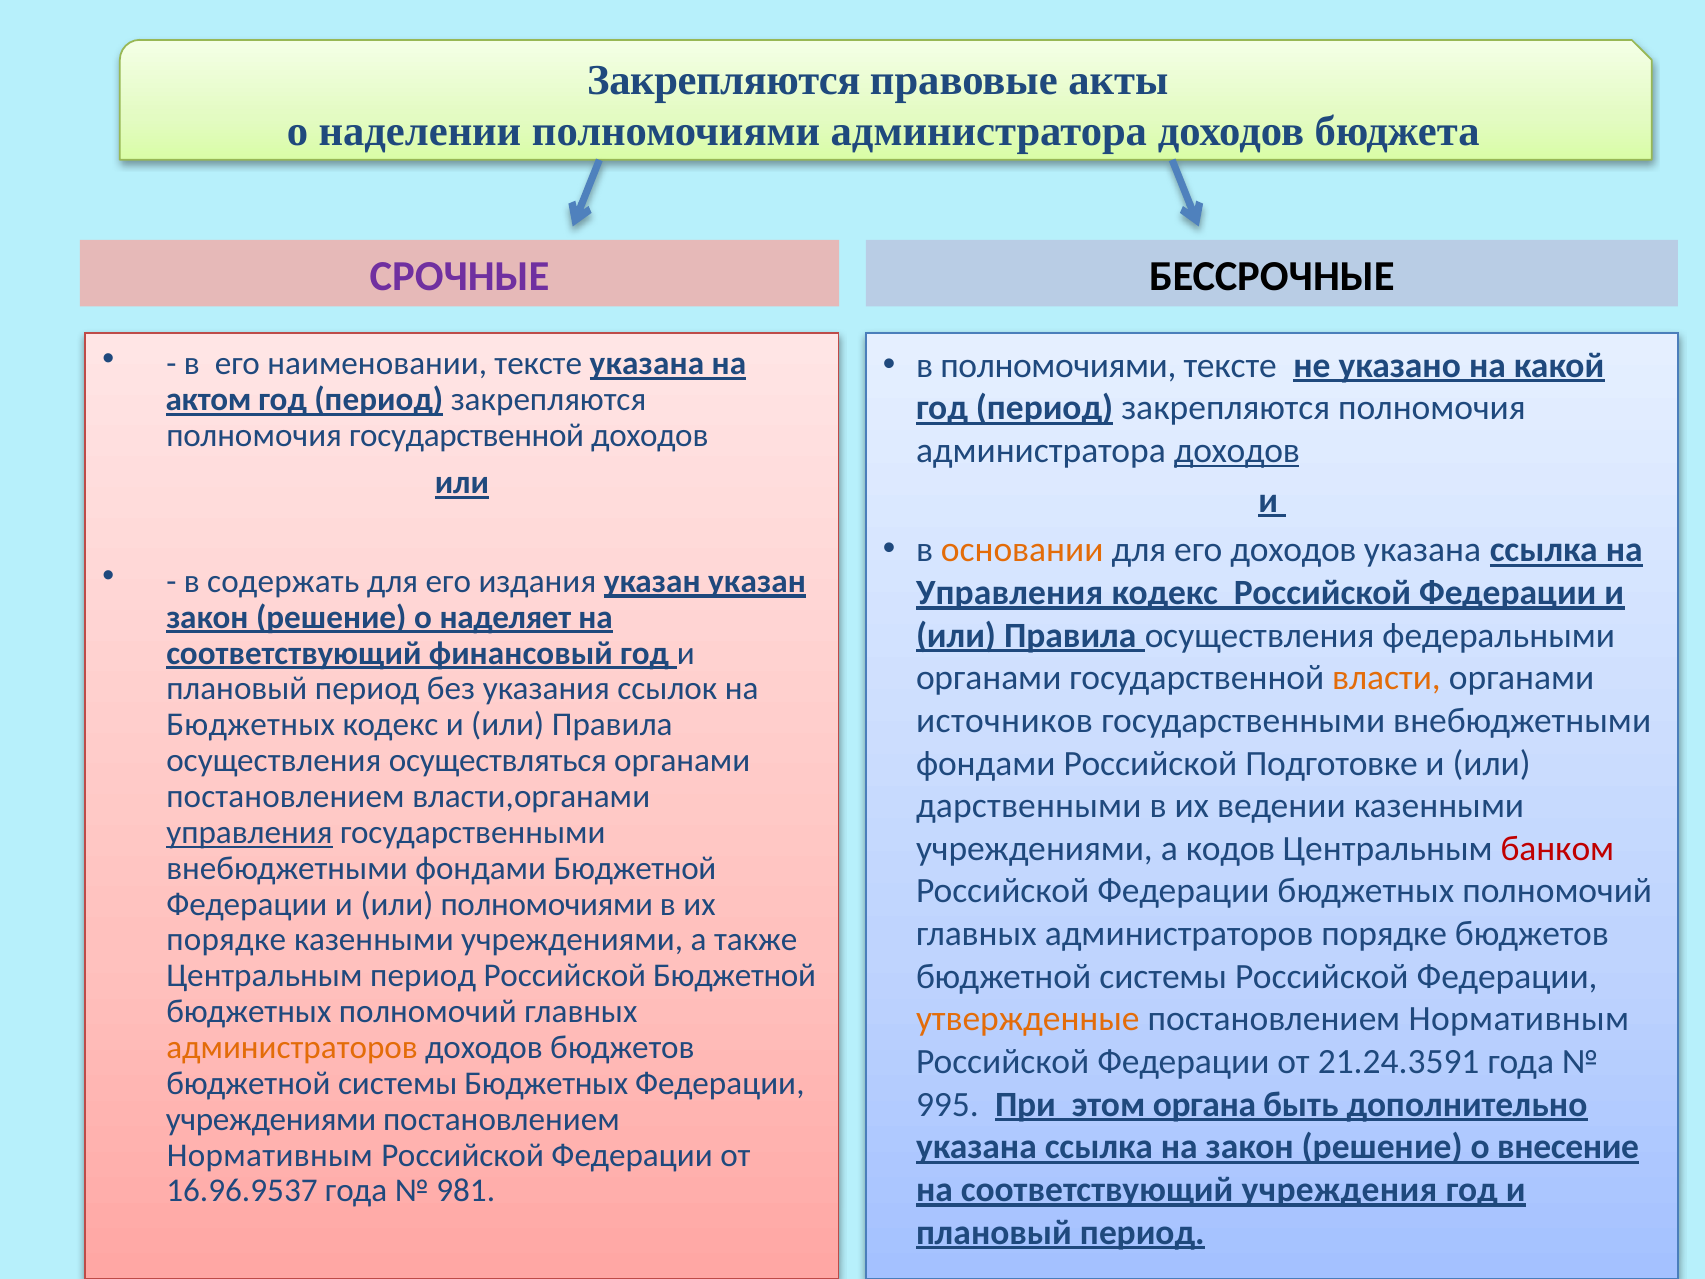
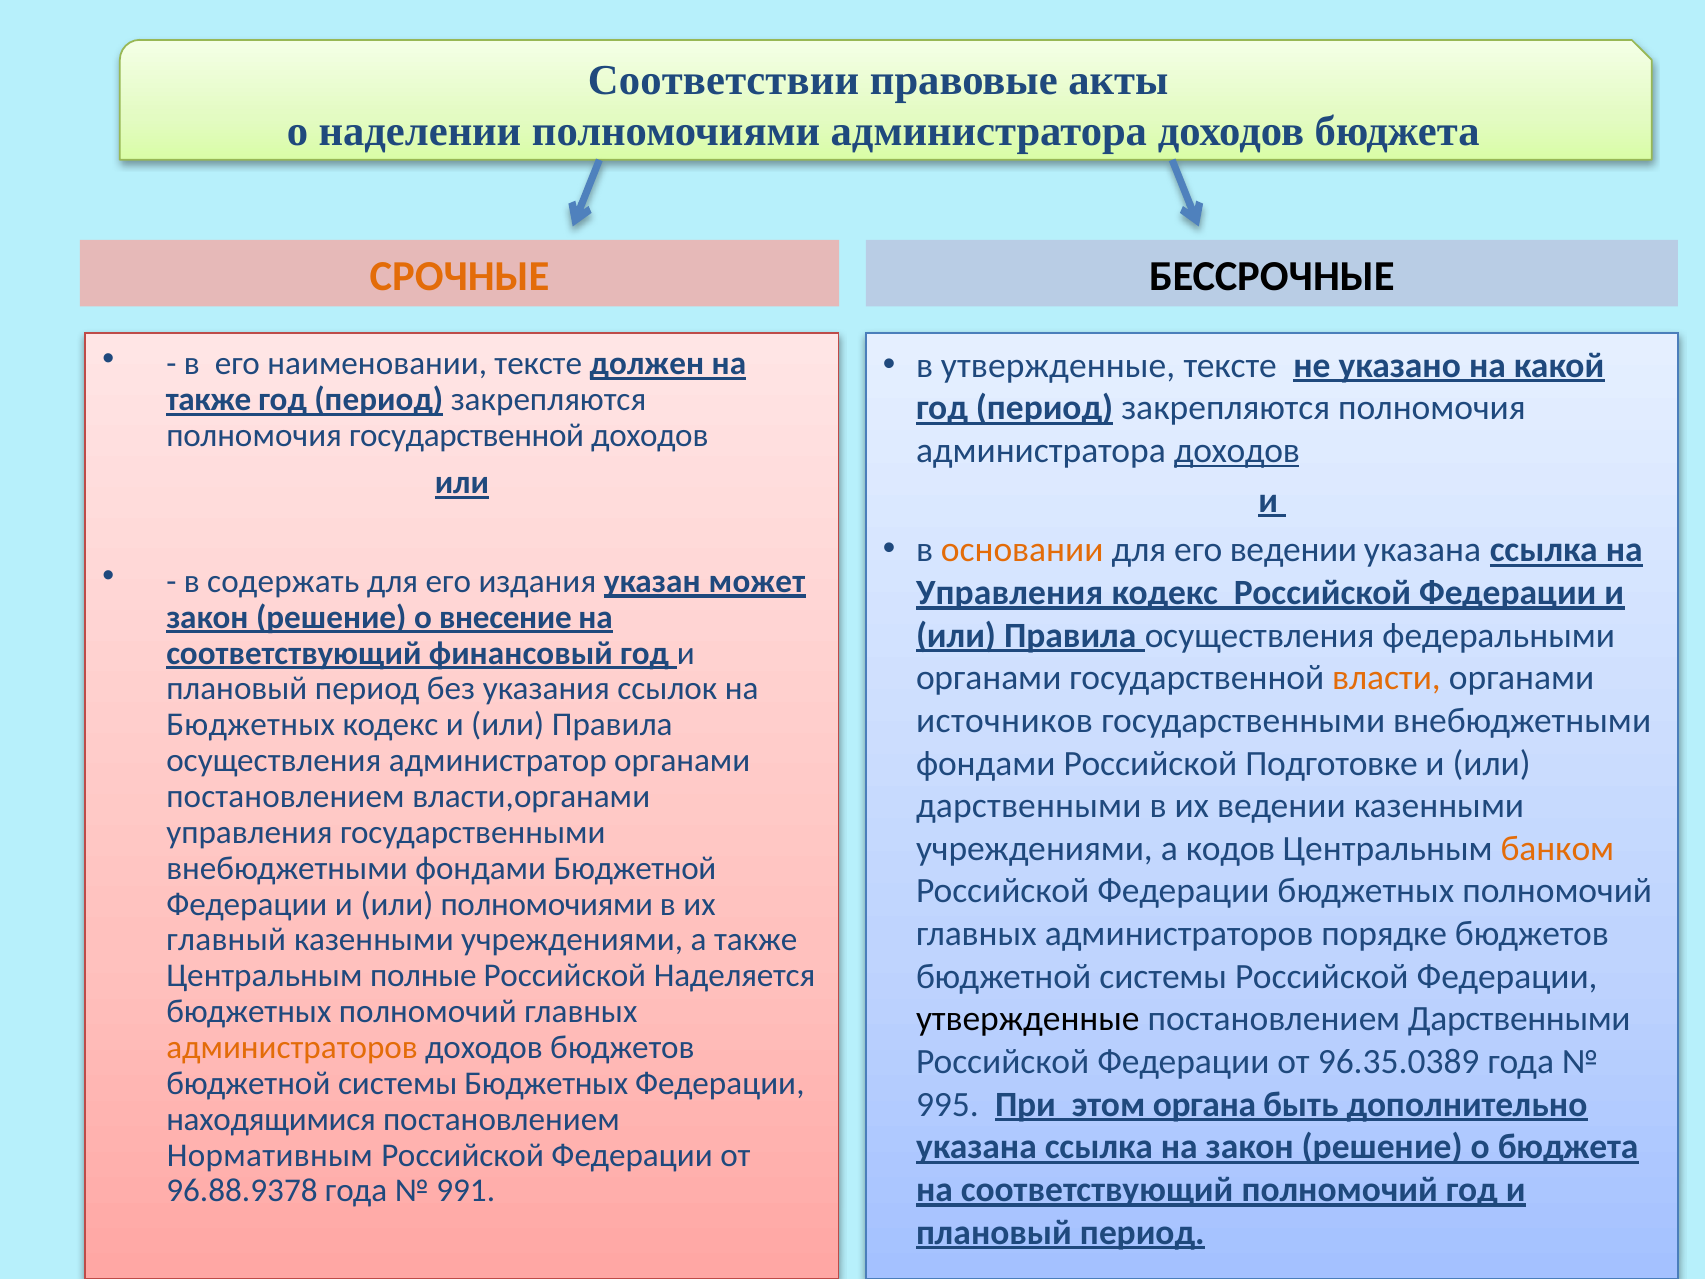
Закрепляются at (724, 80): Закрепляются -> Соответствии
СРОЧНЫЕ colour: purple -> orange
тексте указана: указана -> должен
в полномочиями: полномочиями -> утвержденные
актом at (209, 400): актом -> также
его доходов: доходов -> ведении
указан указан: указан -> может
наделяет: наделяет -> внесение
осуществляться: осуществляться -> администратор
управления at (249, 832) underline: present -> none
банком colour: red -> orange
порядке at (226, 940): порядке -> главный
Центральным период: период -> полные
Российской Бюджетной: Бюджетной -> Наделяется
утвержденные at (1028, 1019) colour: orange -> black
Нормативным at (1519, 1019): Нормативным -> Дарственными
21.24.3591: 21.24.3591 -> 96.35.0389
учреждениями at (271, 1119): учреждениями -> находящимися
о внесение: внесение -> бюджета
соответствующий учреждения: учреждения -> полномочий
16.96.9537: 16.96.9537 -> 96.88.9378
981: 981 -> 991
